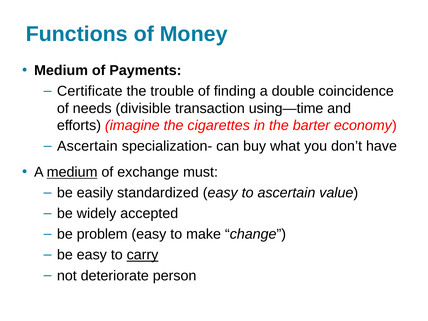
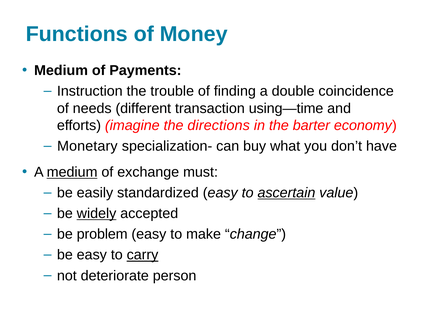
Certificate: Certificate -> Instruction
divisible: divisible -> different
cigarettes: cigarettes -> directions
Ascertain at (87, 146): Ascertain -> Monetary
ascertain at (286, 193) underline: none -> present
widely underline: none -> present
